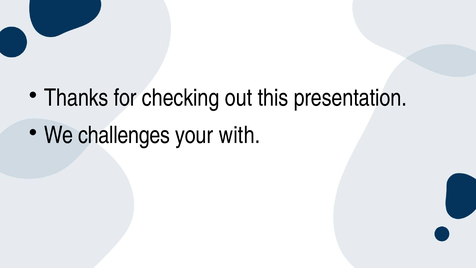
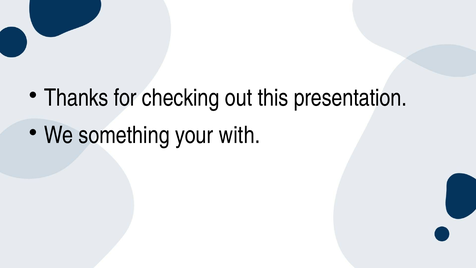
challenges: challenges -> something
